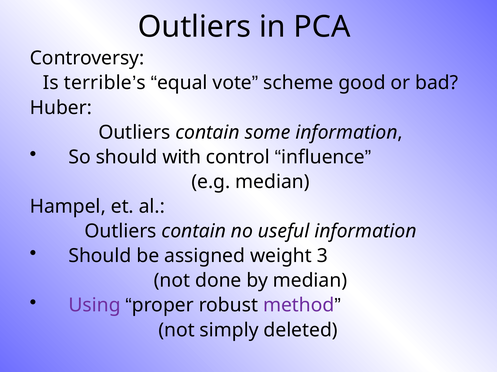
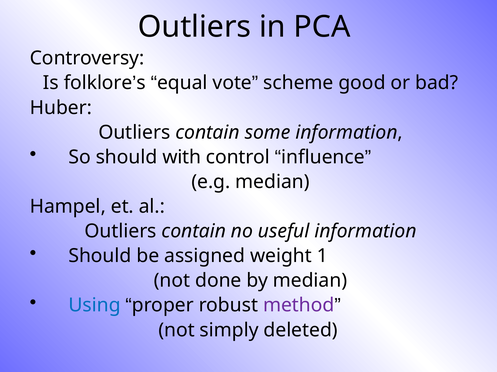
terrible: terrible -> folklore
3: 3 -> 1
Using colour: purple -> blue
